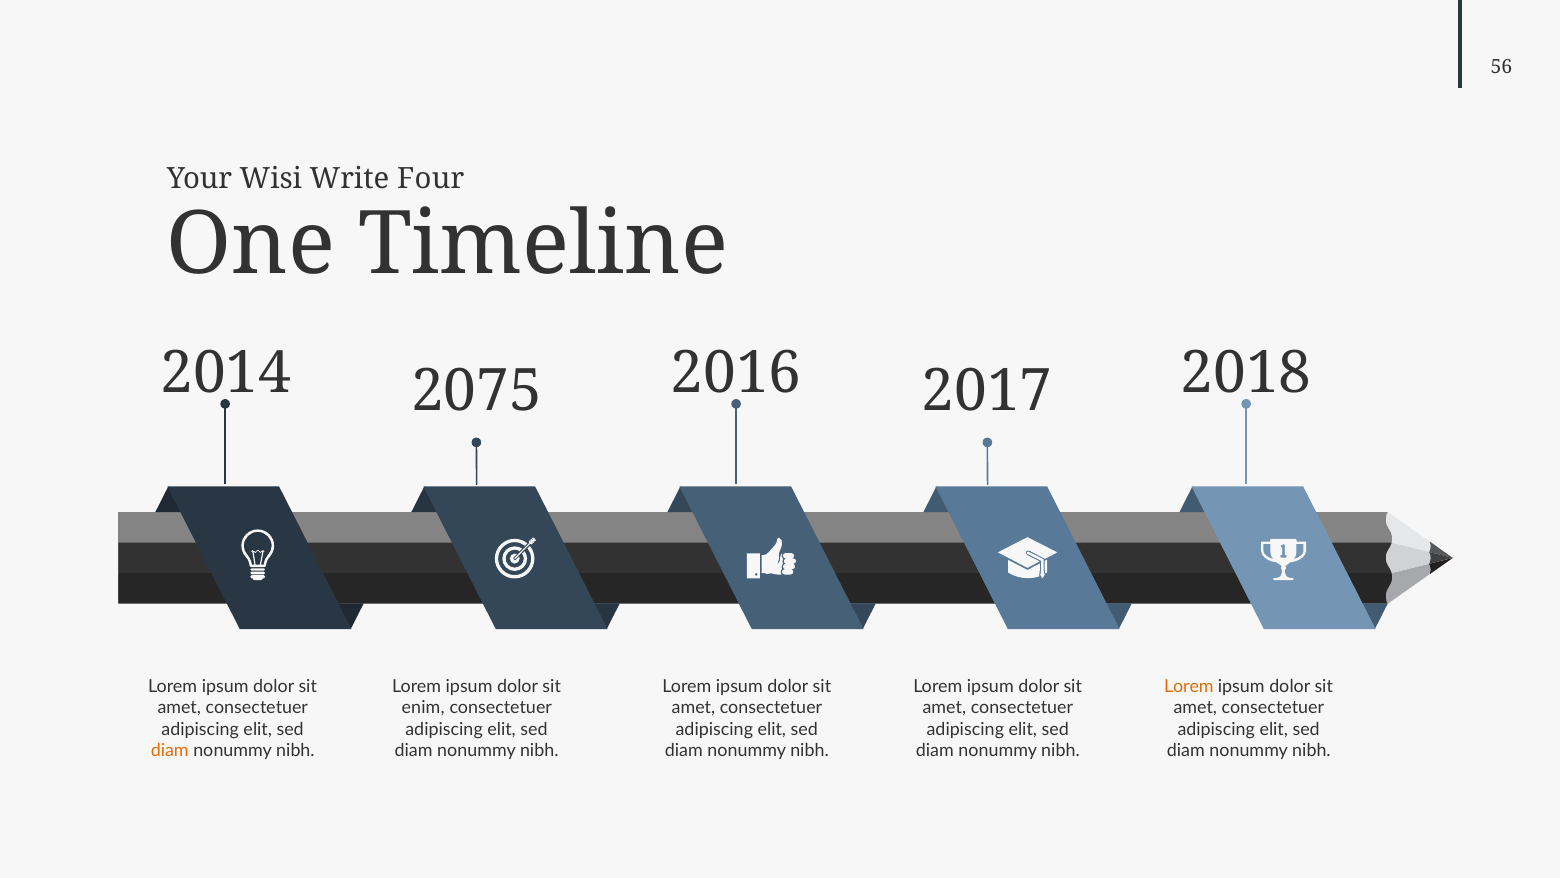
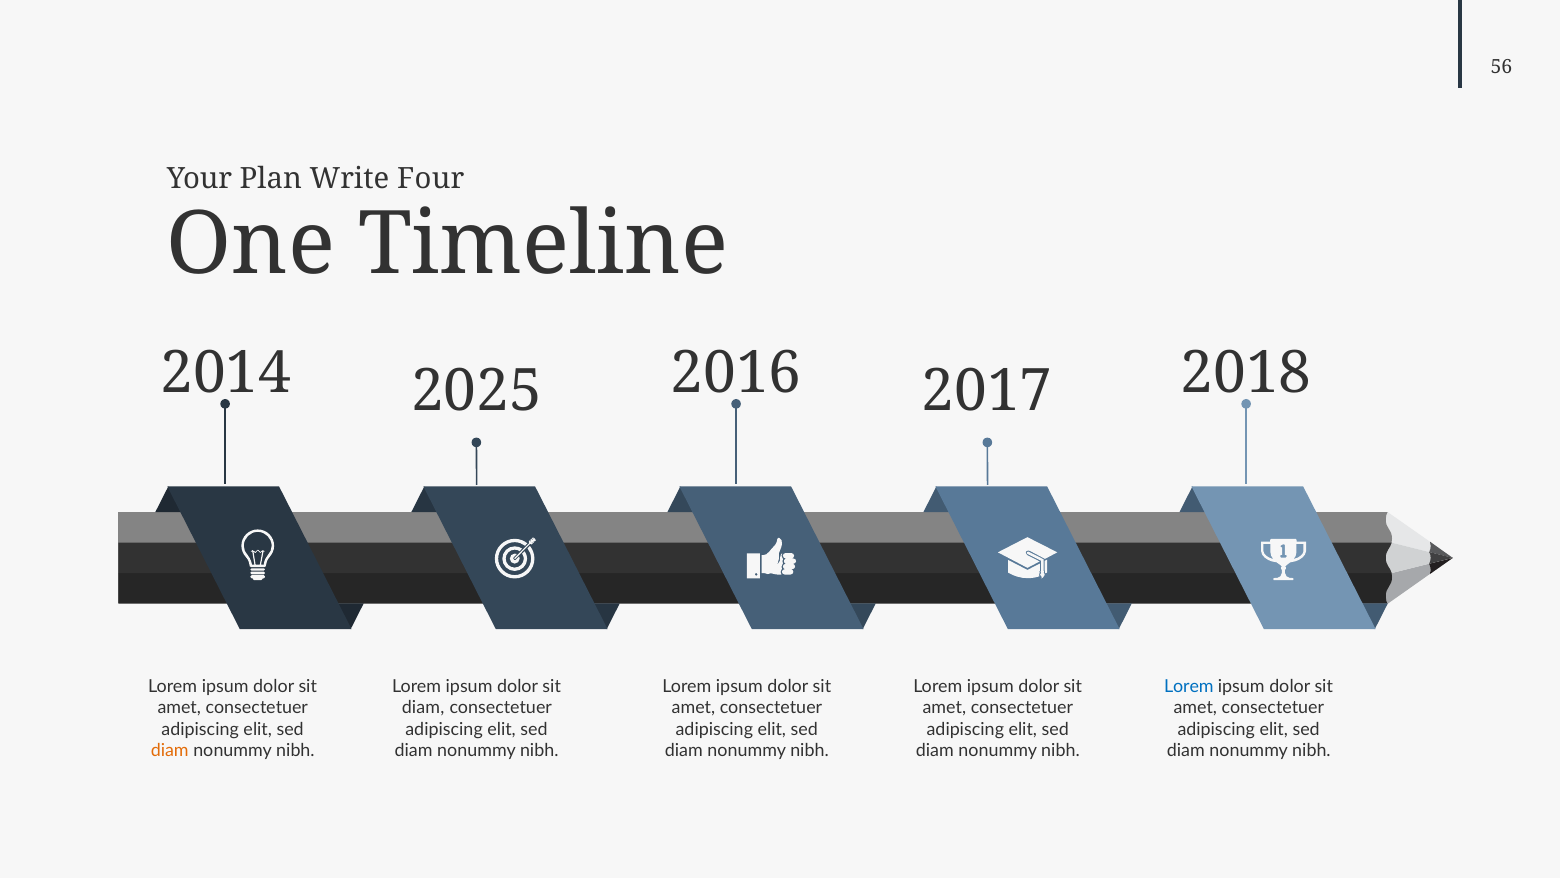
Wisi: Wisi -> Plan
2075: 2075 -> 2025
Lorem at (1189, 686) colour: orange -> blue
enim at (423, 708): enim -> diam
